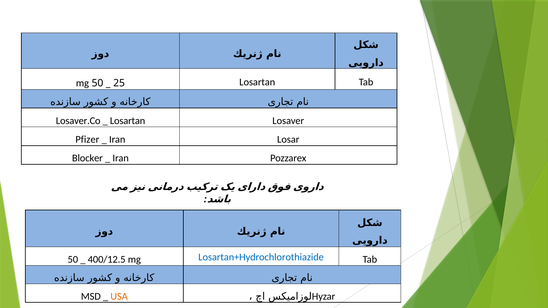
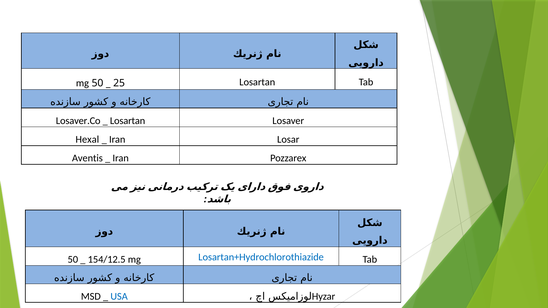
Pfizer: Pfizer -> Hexal
Blocker: Blocker -> Aventis
400/12.5: 400/12.5 -> 154/12.5
USA colour: orange -> blue
